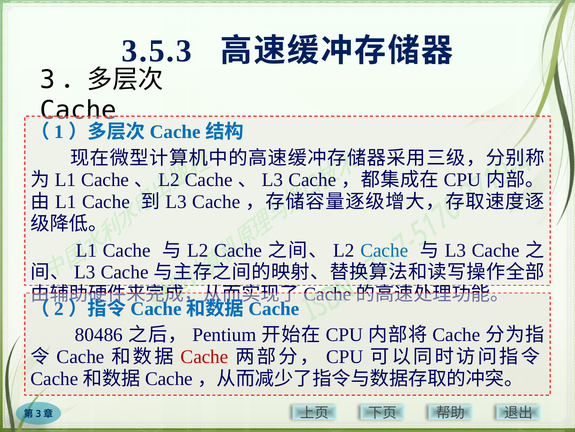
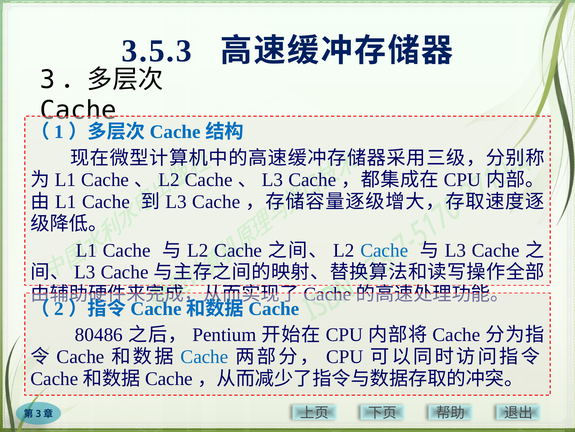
Cache at (204, 356) colour: red -> blue
